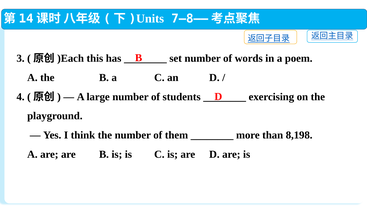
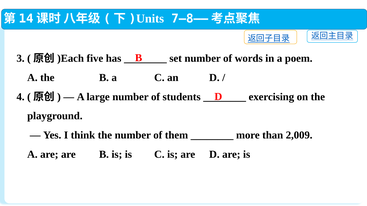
this: this -> five
8,198: 8,198 -> 2,009
